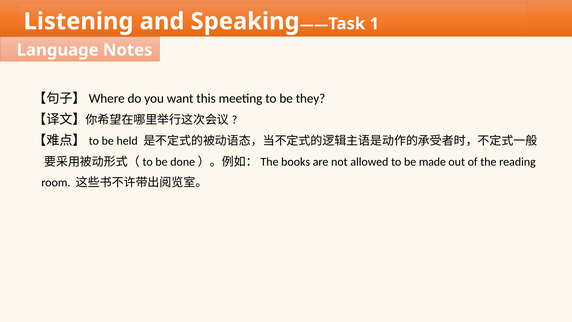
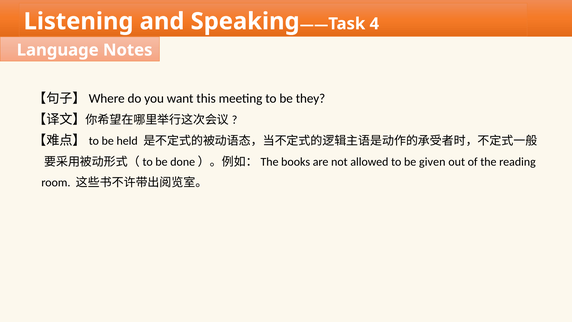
1: 1 -> 4
made: made -> given
